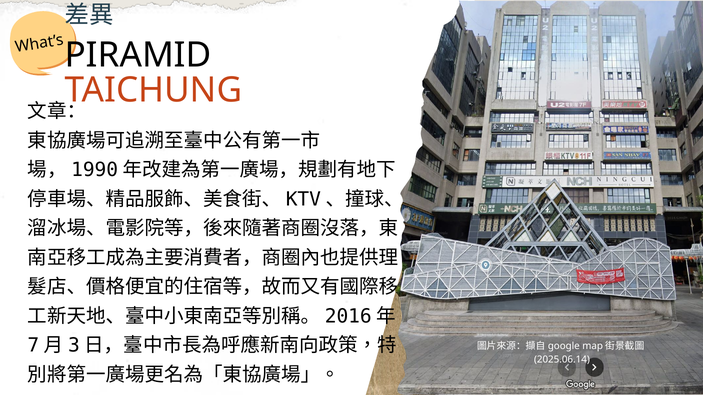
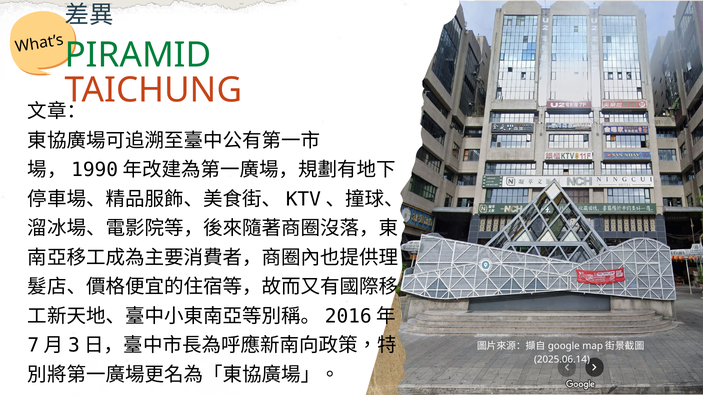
PIRAMID at (138, 55) colour: black -> green
